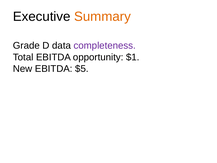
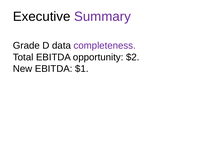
Summary colour: orange -> purple
$1: $1 -> $2
$5: $5 -> $1
